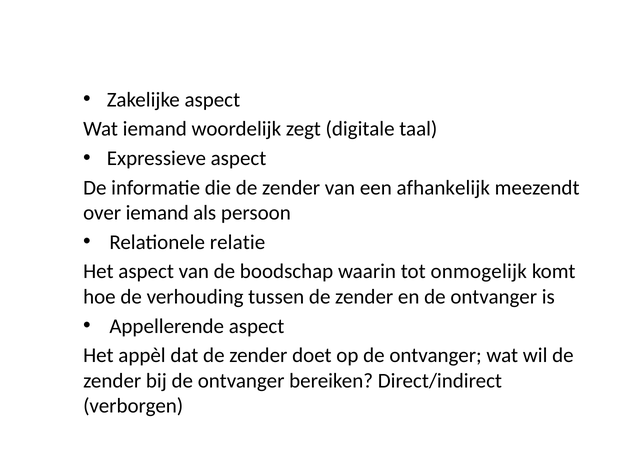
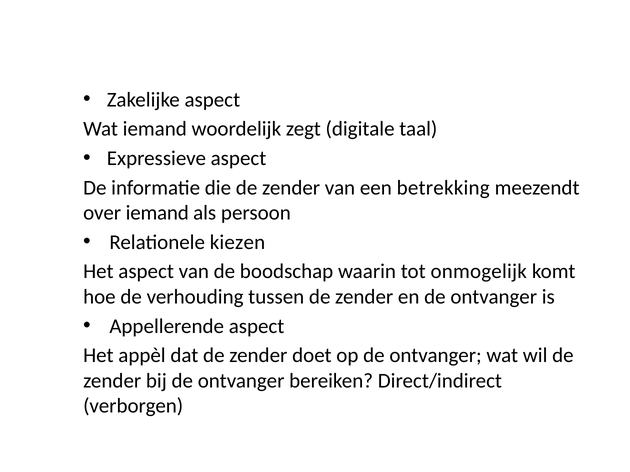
afhankelijk: afhankelijk -> betrekking
relatie: relatie -> kiezen
